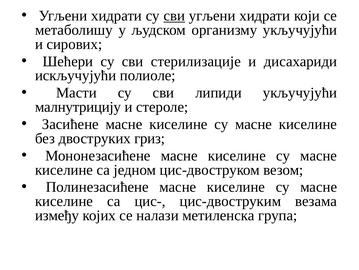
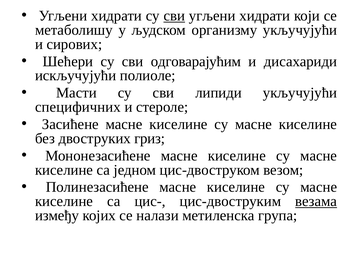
стерилизације: стерилизације -> одговарајућим
малнутрицију: малнутрицију -> специфичних
везама underline: none -> present
